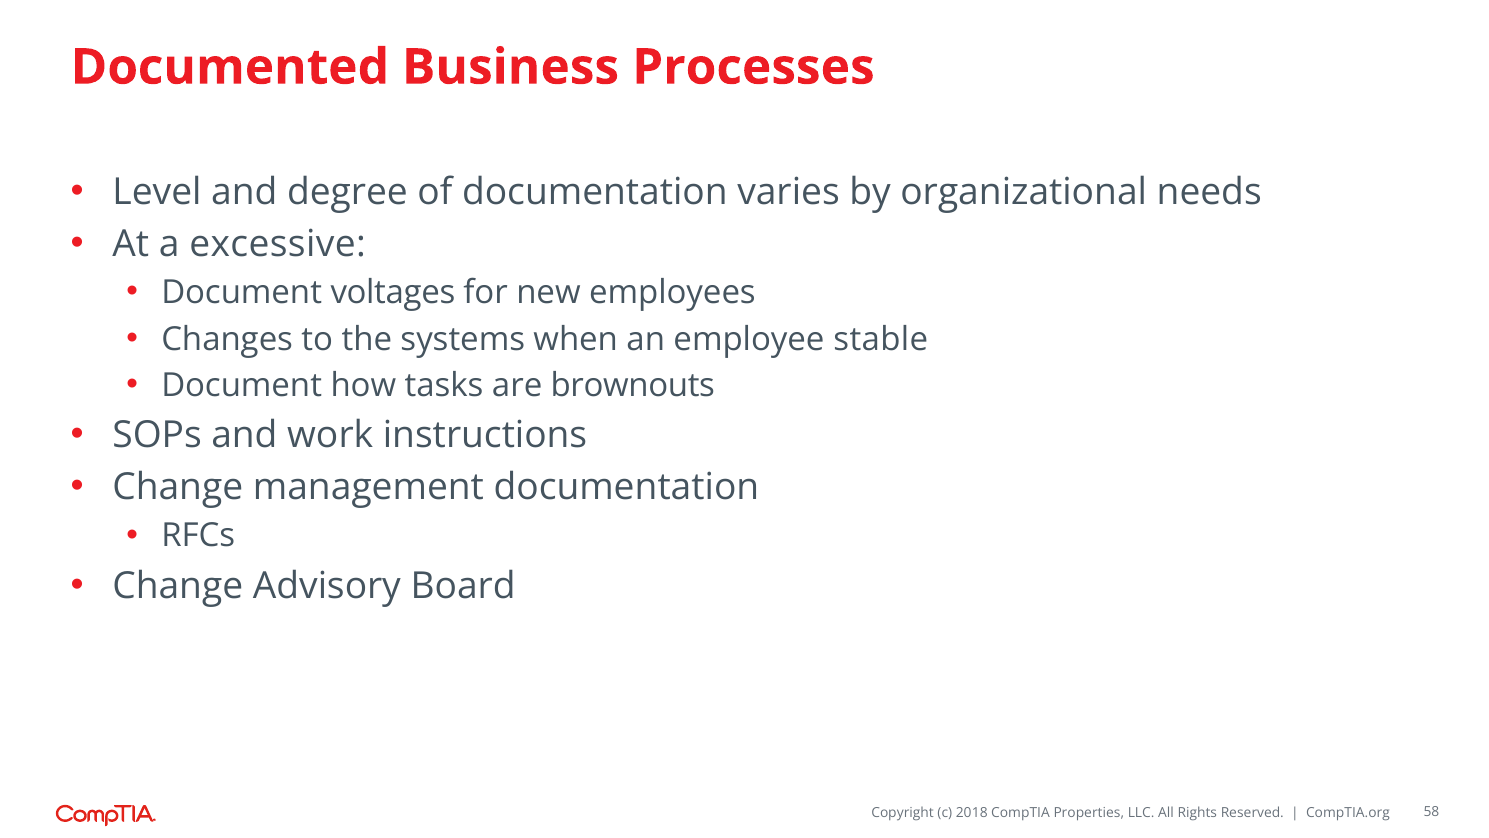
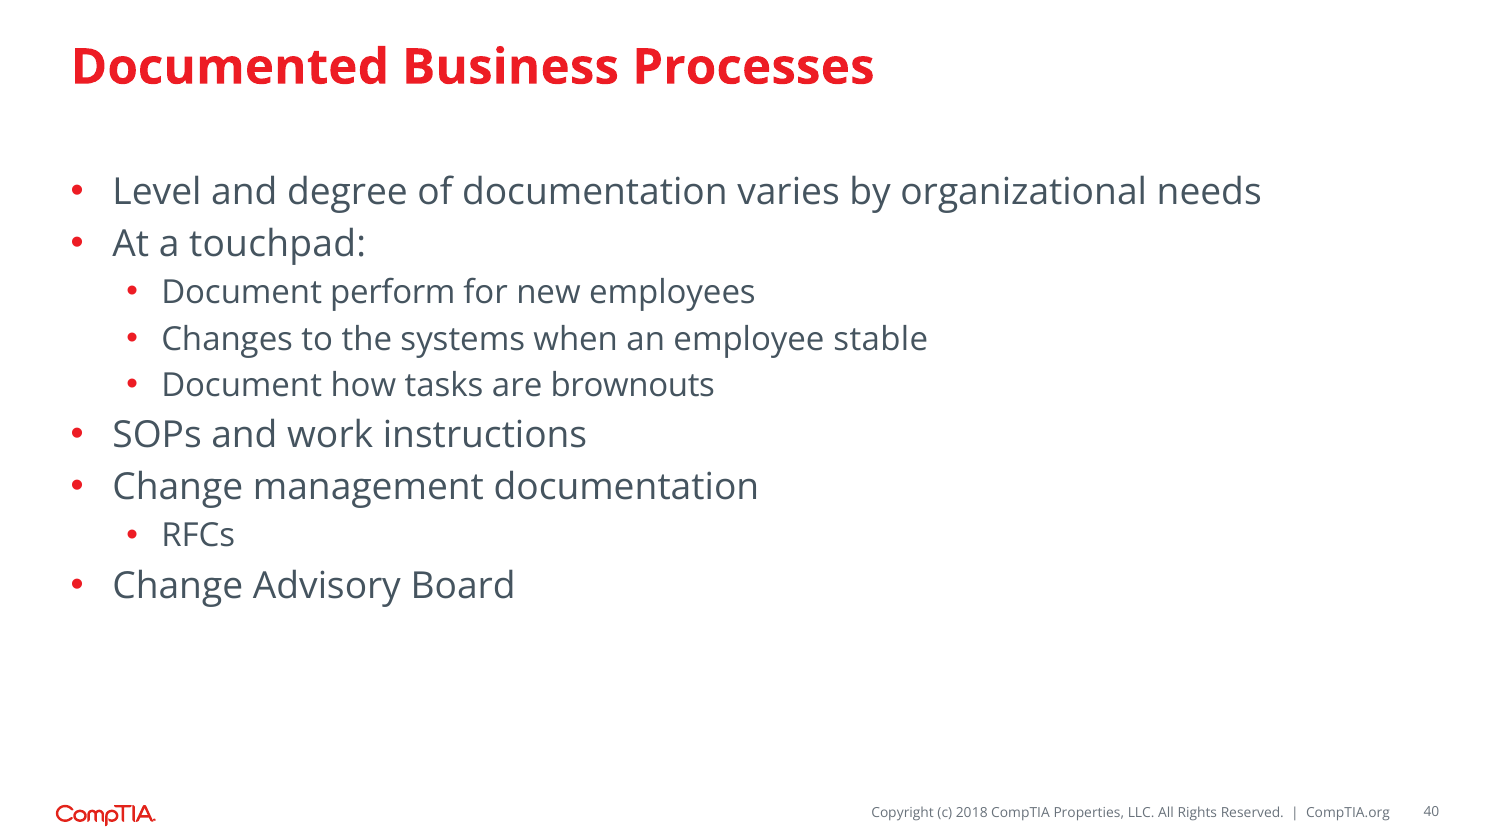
excessive: excessive -> touchpad
voltages: voltages -> perform
58: 58 -> 40
